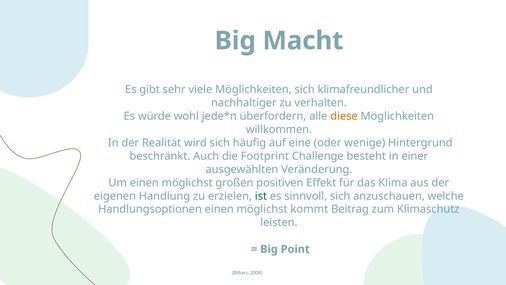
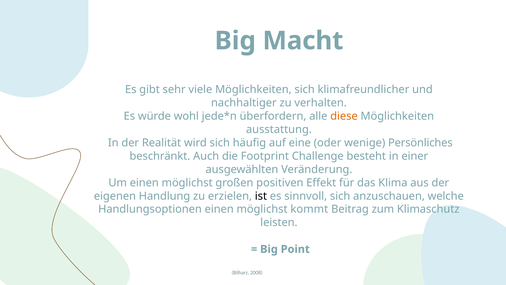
willkommen: willkommen -> ausstattung
Hintergrund: Hintergrund -> Persönliches
ist colour: green -> black
